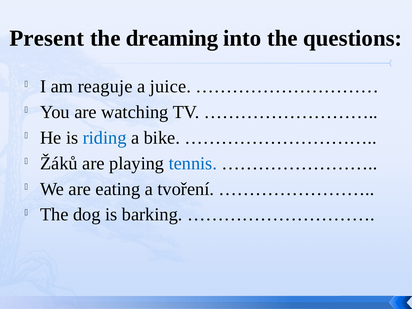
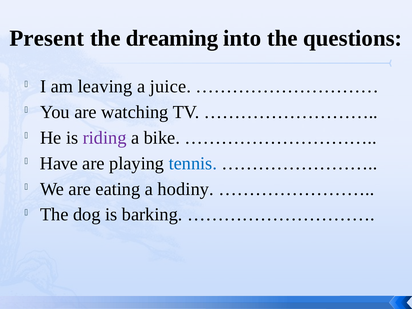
reaguje: reaguje -> leaving
riding colour: blue -> purple
Žáků: Žáků -> Have
tvoření: tvoření -> hodiny
